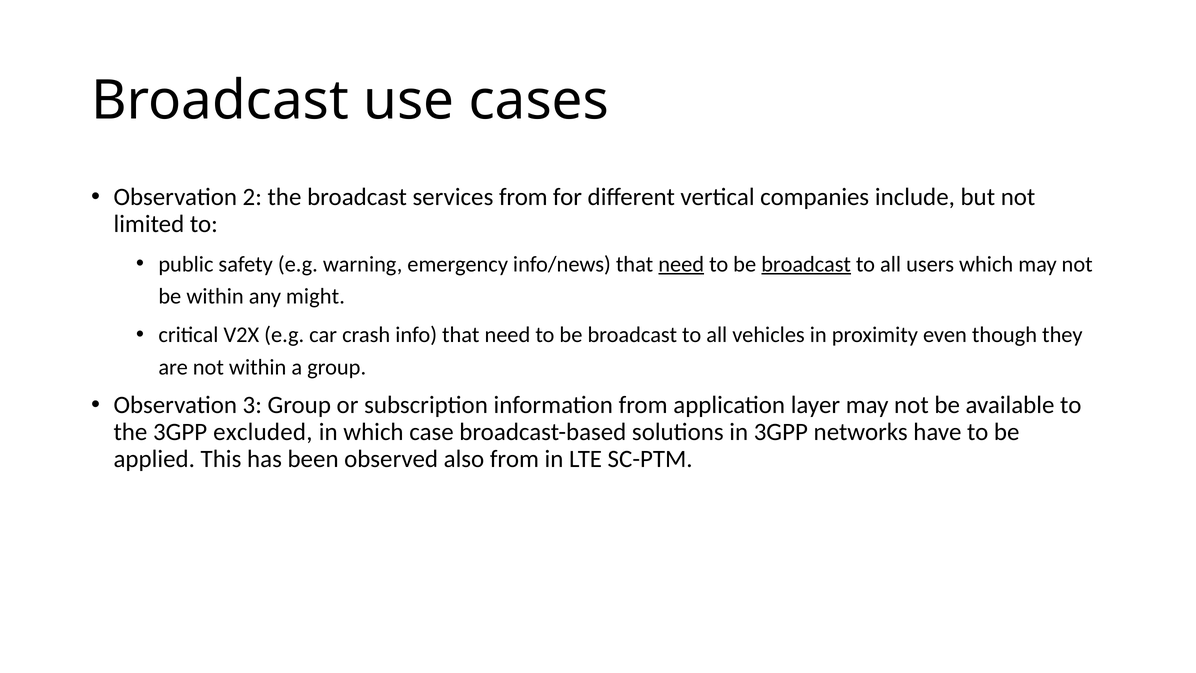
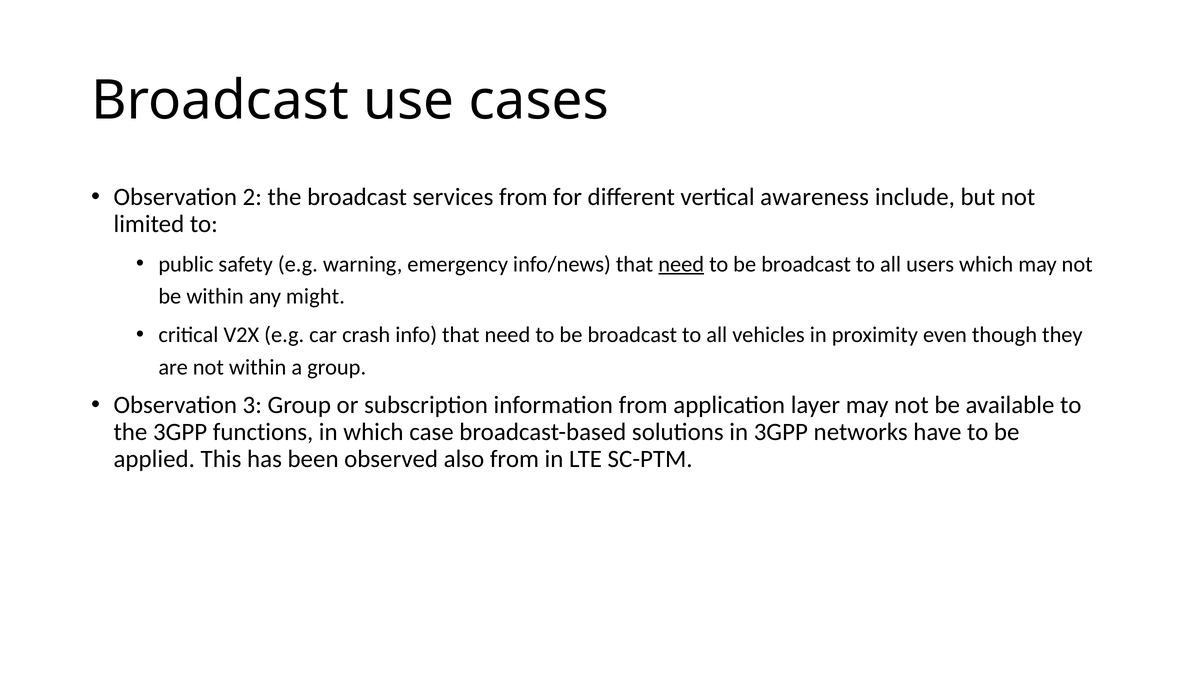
companies: companies -> awareness
broadcast at (806, 264) underline: present -> none
excluded: excluded -> functions
